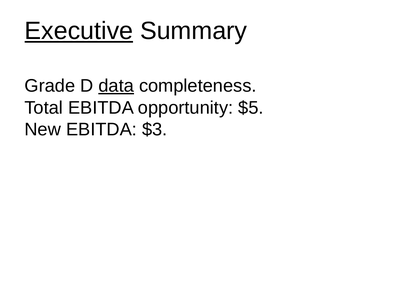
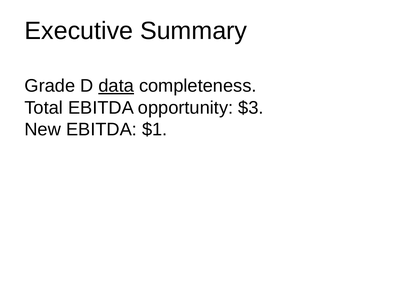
Executive underline: present -> none
$5: $5 -> $3
$3: $3 -> $1
